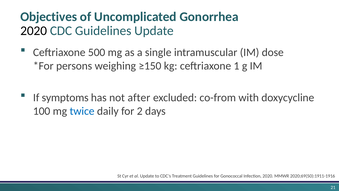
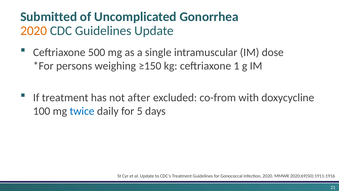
Objectives: Objectives -> Submitted
2020 at (34, 31) colour: black -> orange
If symptoms: symptoms -> treatment
2: 2 -> 5
